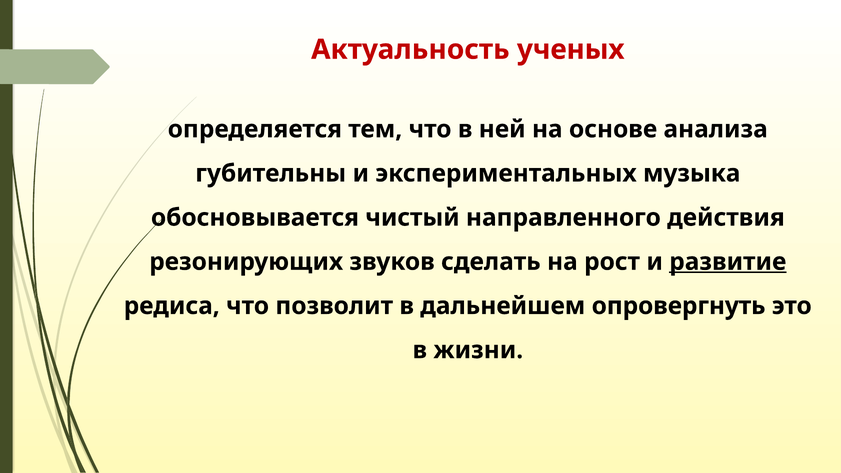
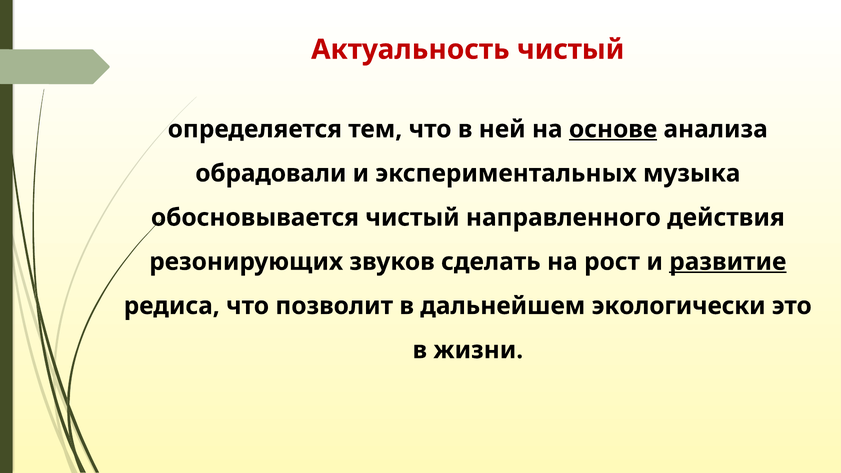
Актуальность ученых: ученых -> чистый
основе underline: none -> present
губительны: губительны -> обрадовали
опровергнуть: опровергнуть -> экологически
